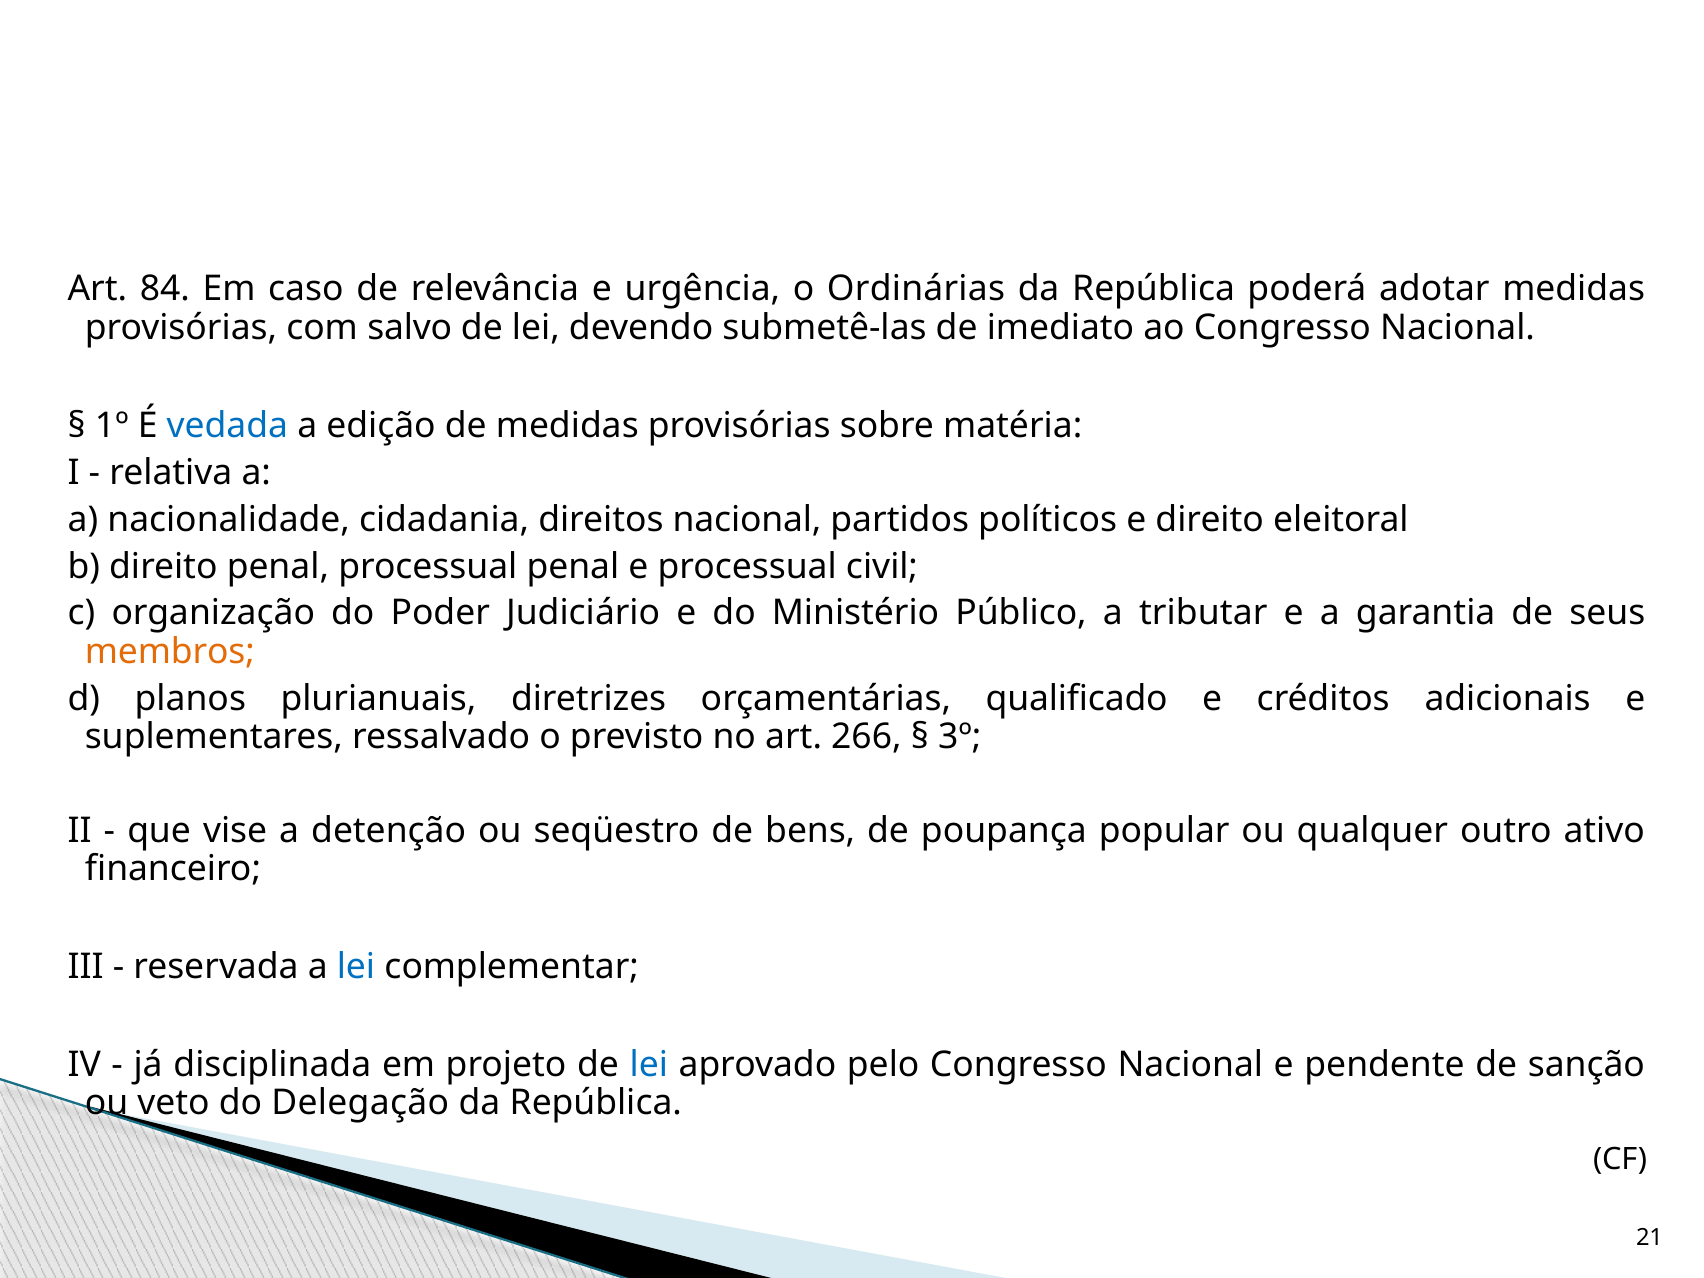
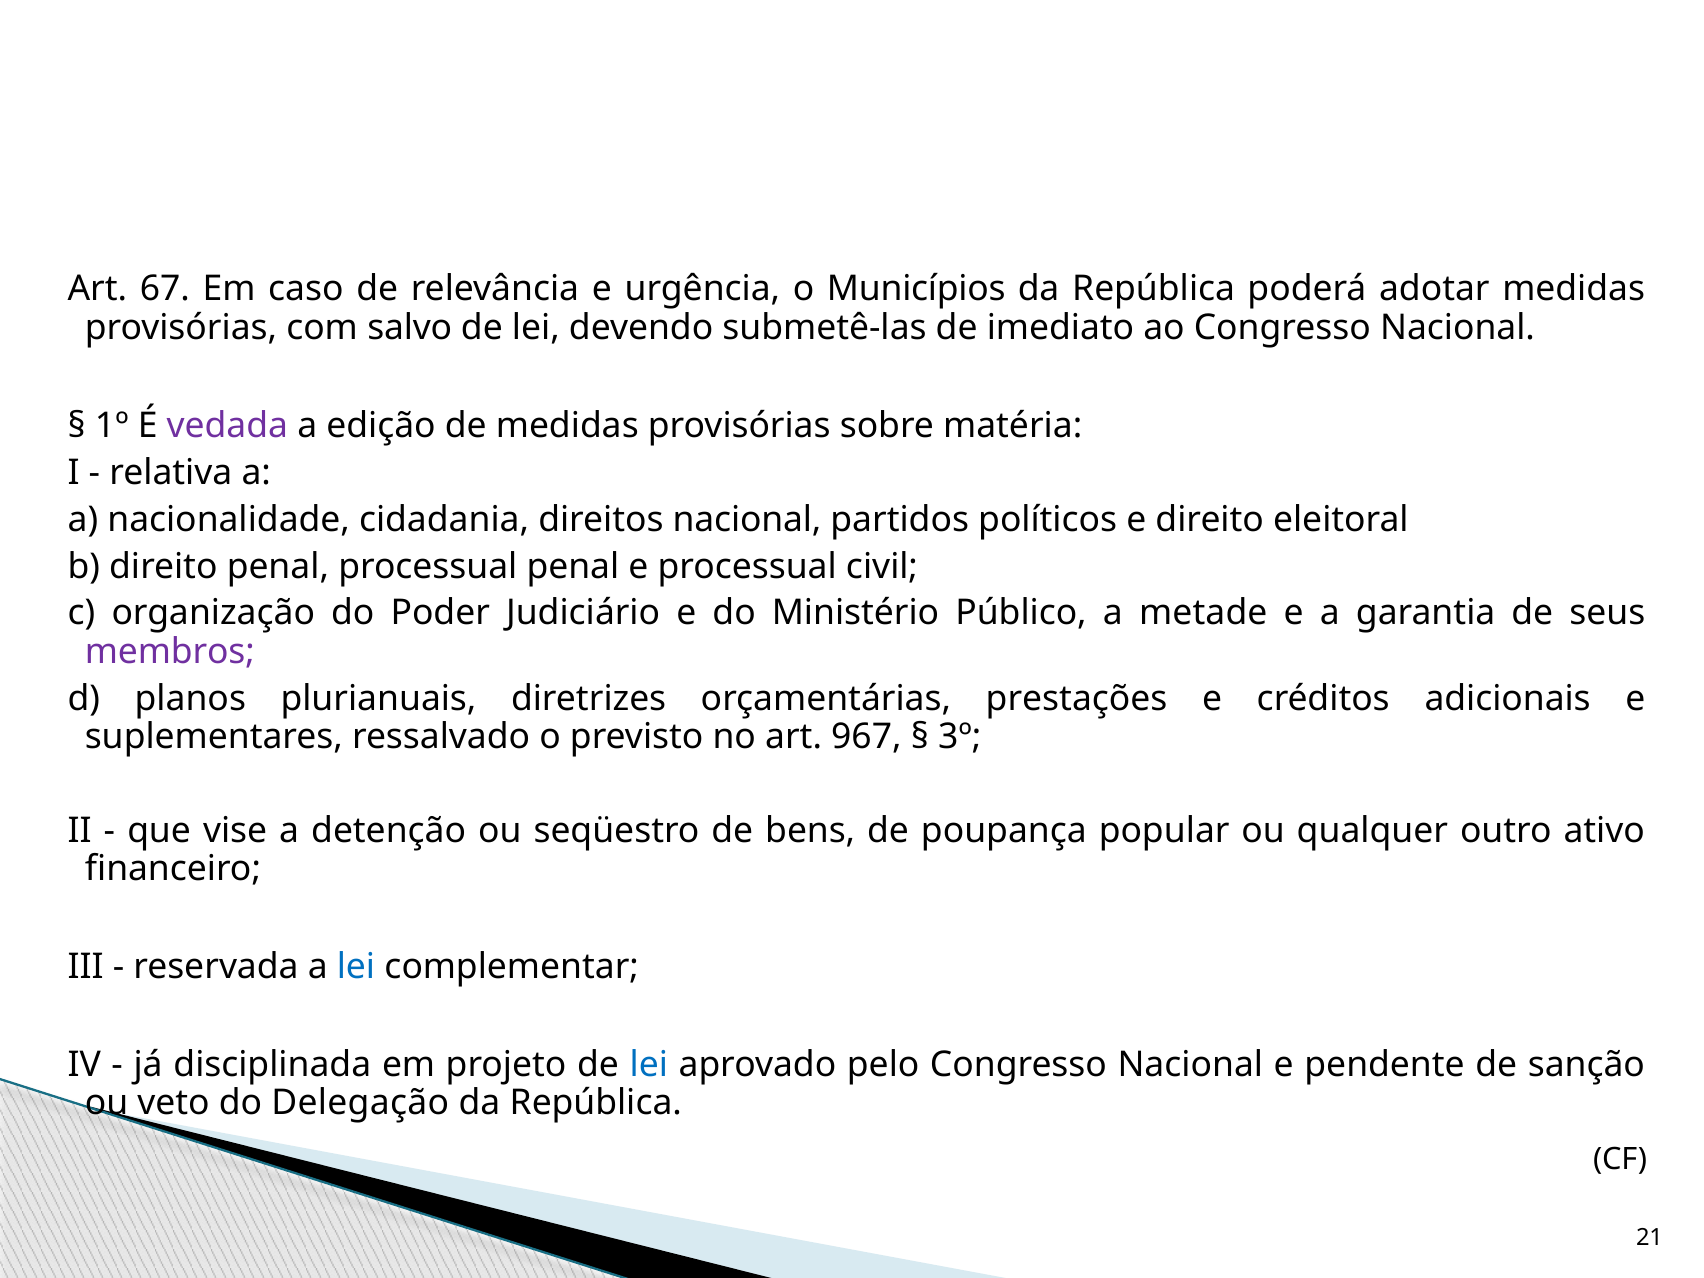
84: 84 -> 67
Ordinárias: Ordinárias -> Municípios
vedada colour: blue -> purple
tributar: tributar -> metade
membros colour: orange -> purple
qualificado: qualificado -> prestações
266: 266 -> 967
